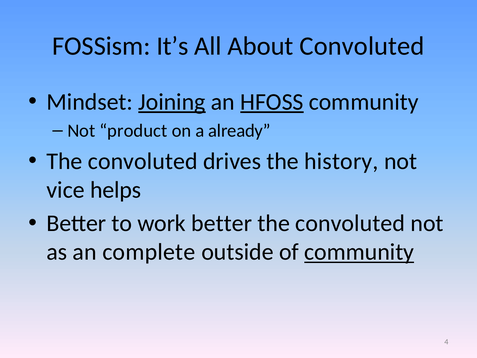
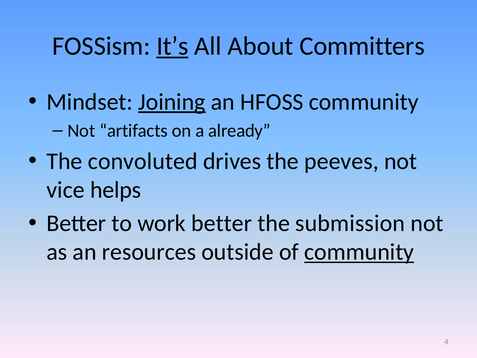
It’s underline: none -> present
About Convoluted: Convoluted -> Committers
HFOSS underline: present -> none
product: product -> artifacts
history: history -> peeves
convoluted at (350, 223): convoluted -> submission
complete: complete -> resources
